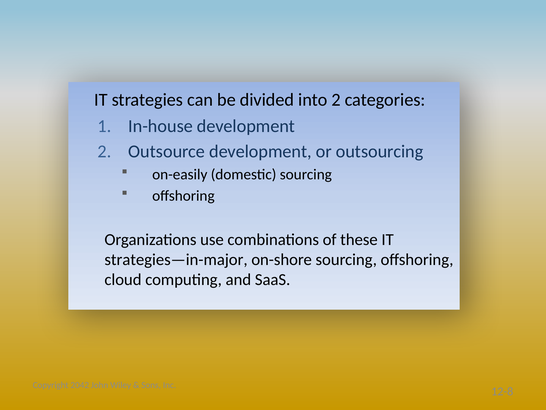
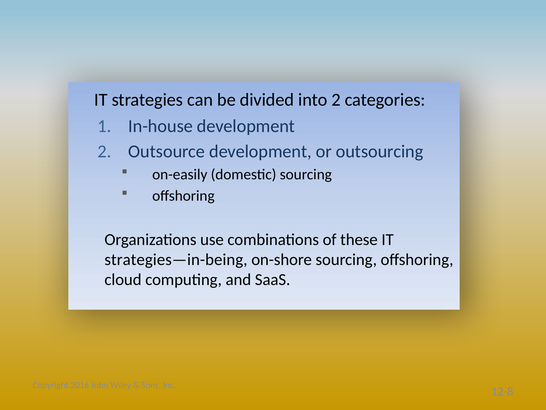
strategies—in-major: strategies—in-major -> strategies—in-being
2042: 2042 -> 2016
